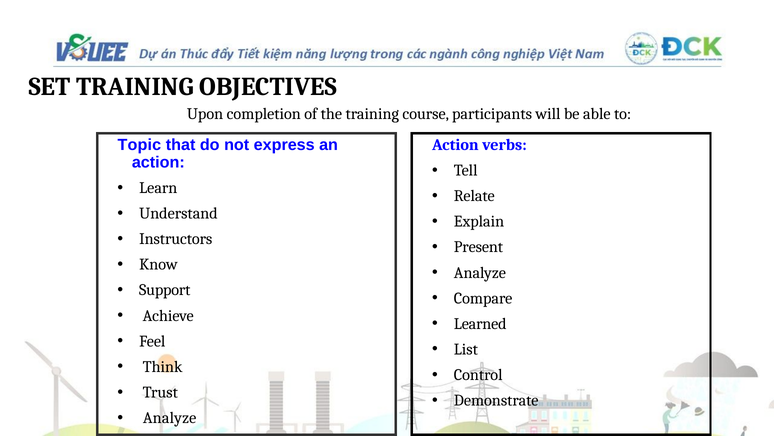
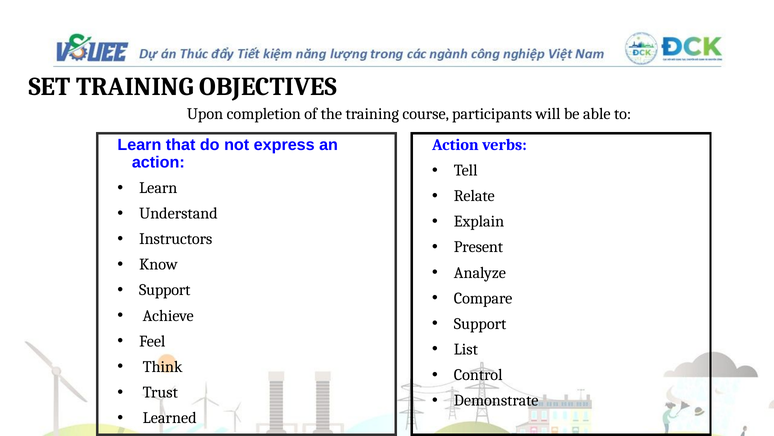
Topic at (139, 145): Topic -> Learn
Learned at (480, 323): Learned -> Support
Analyze at (170, 417): Analyze -> Learned
